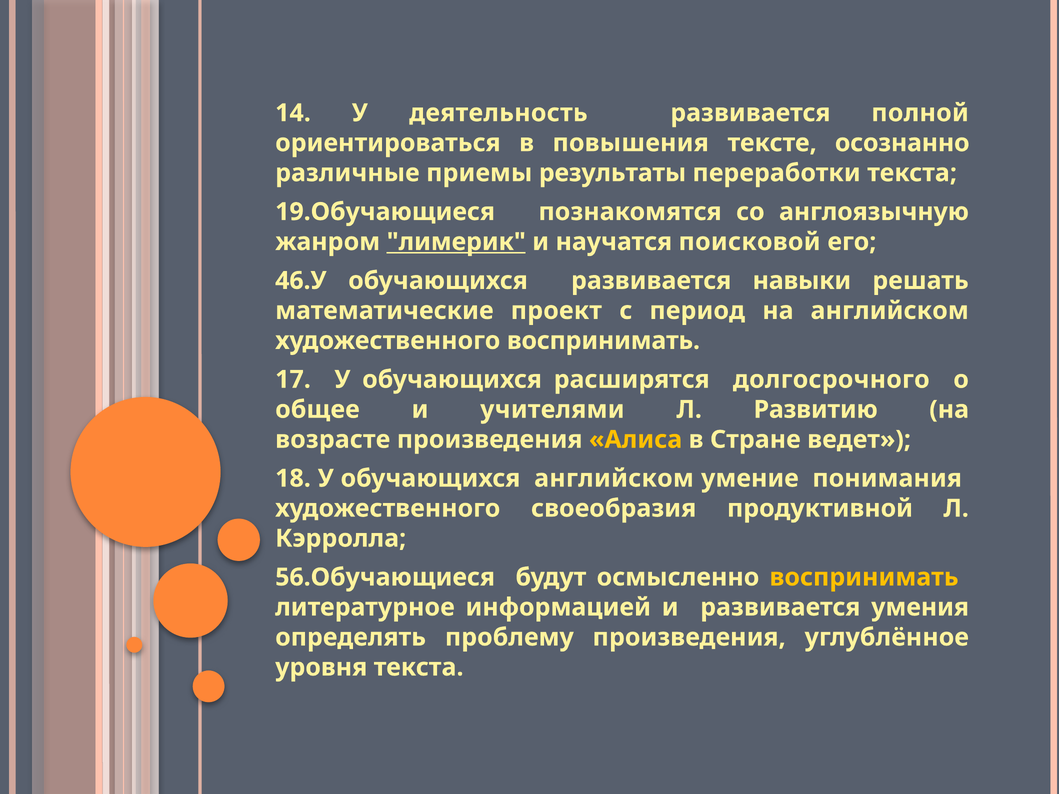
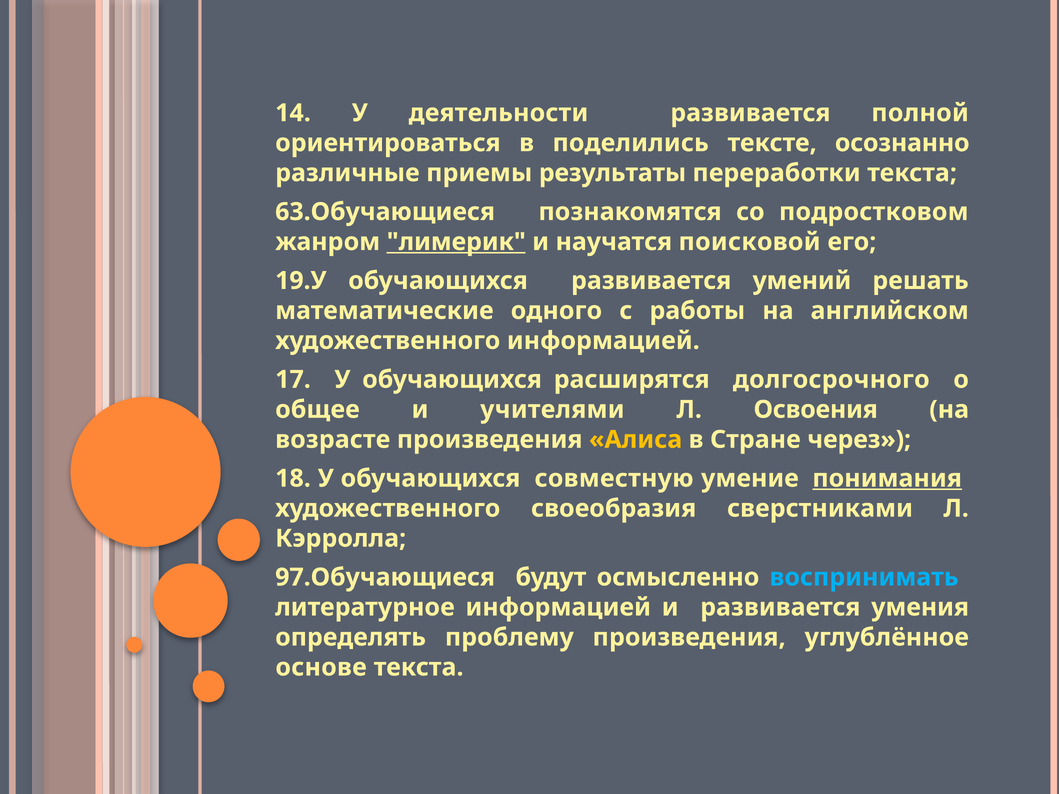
деятельность: деятельность -> деятельности
повышения: повышения -> поделились
19.Обучающиеся: 19.Обучающиеся -> 63.Обучающиеся
англоязычную: англоязычную -> подростковом
46.У: 46.У -> 19.У
навыки: навыки -> умений
проект: проект -> одного
период: период -> работы
художественного воспринимать: воспринимать -> информацией
Развитию: Развитию -> Освоения
ведет: ведет -> через
обучающихся английском: английском -> совместную
понимания underline: none -> present
продуктивной: продуктивной -> сверстниками
56.Обучающиеся: 56.Обучающиеся -> 97.Обучающиеся
воспринимать at (864, 577) colour: yellow -> light blue
уровня: уровня -> основе
